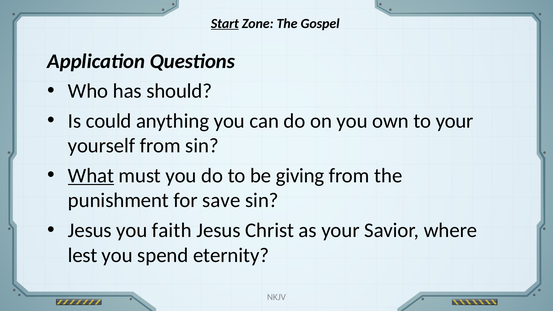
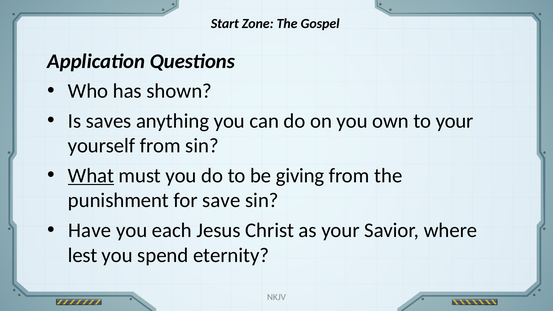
Start underline: present -> none
should: should -> shown
could: could -> saves
Jesus at (90, 230): Jesus -> Have
faith: faith -> each
